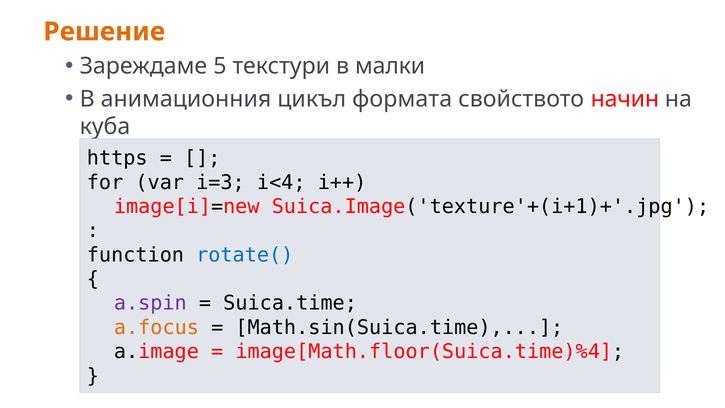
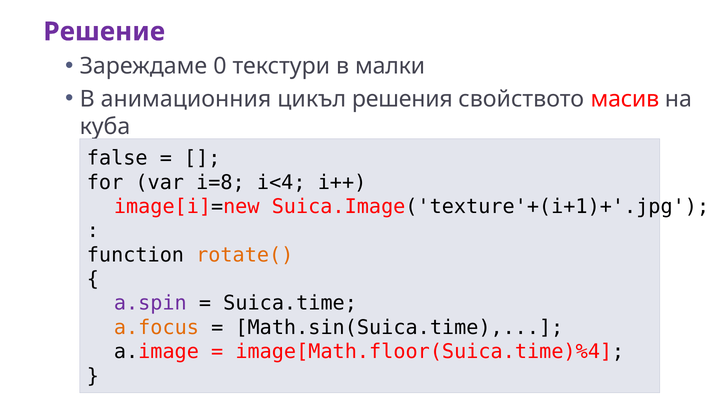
Решение colour: orange -> purple
5: 5 -> 0
формата: формата -> решения
начин: начин -> масив
https: https -> false
i=3: i=3 -> i=8
rotate( colour: blue -> orange
